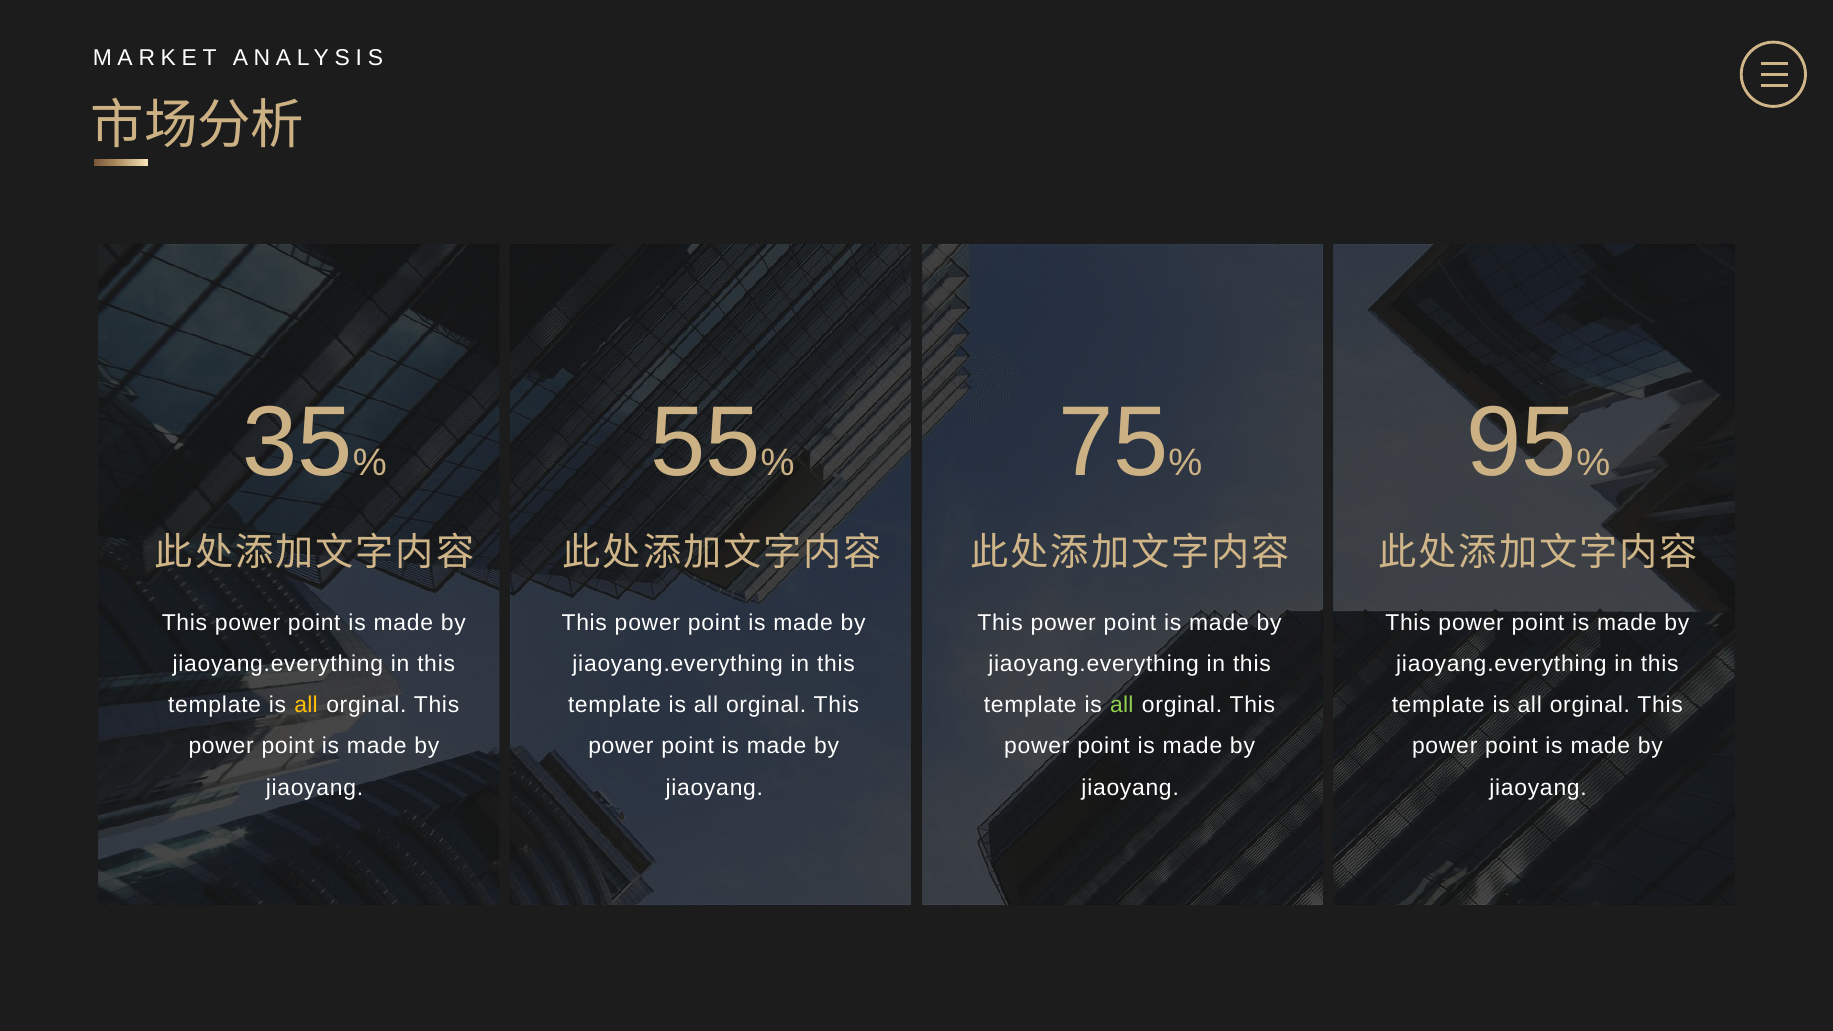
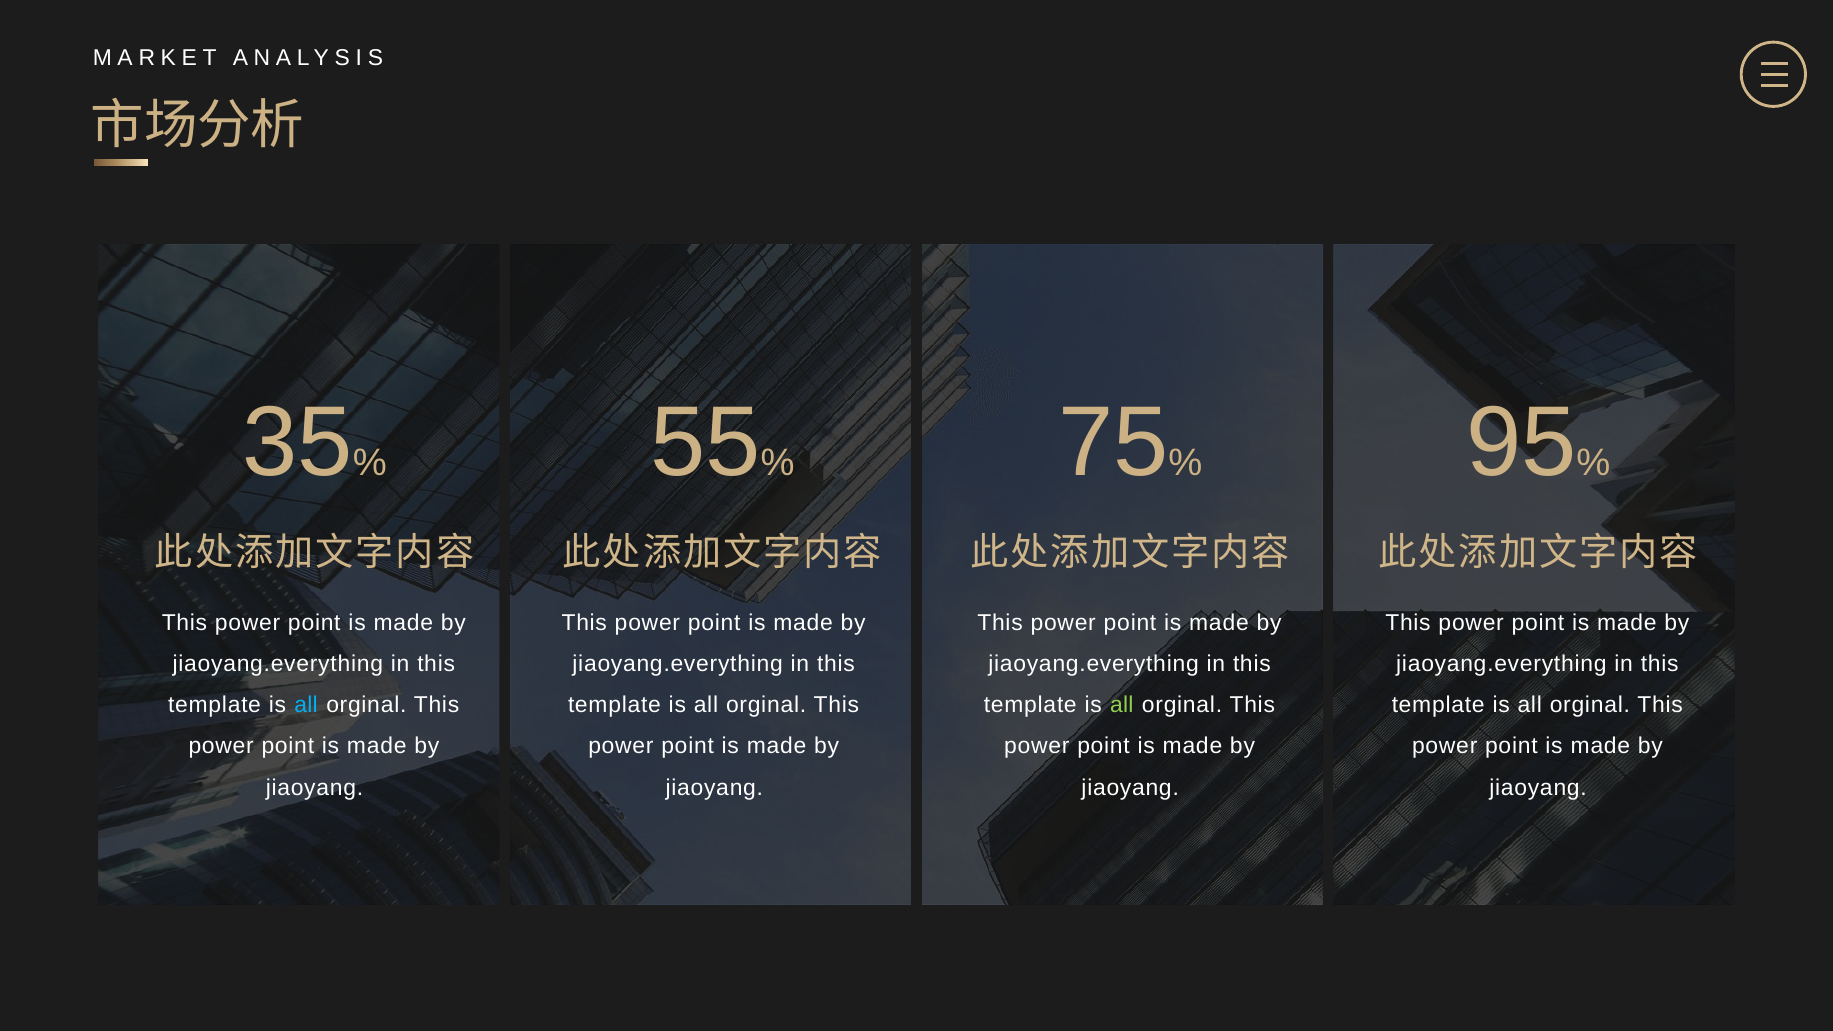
all at (306, 705) colour: yellow -> light blue
